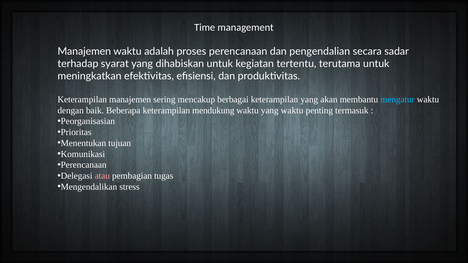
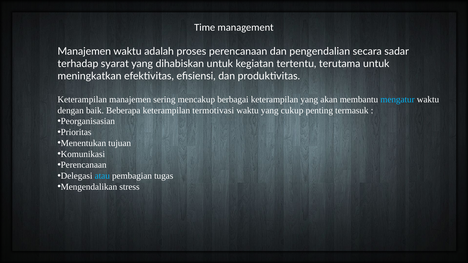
mendukung: mendukung -> termotivasi
yang waktu: waktu -> cukup
atau colour: pink -> light blue
